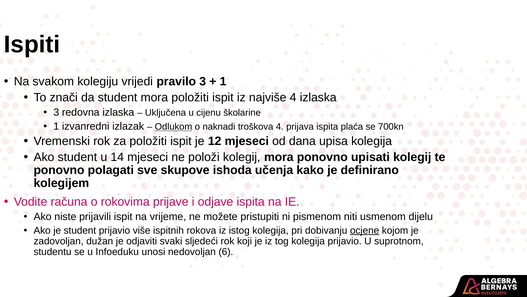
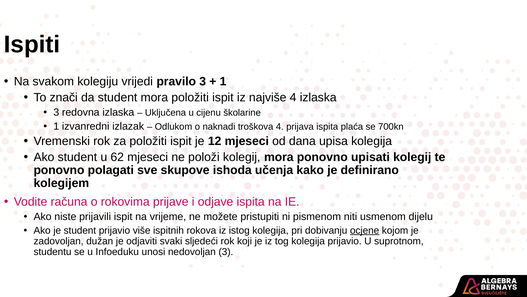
Odlukom underline: present -> none
14: 14 -> 62
nedovoljan 6: 6 -> 3
